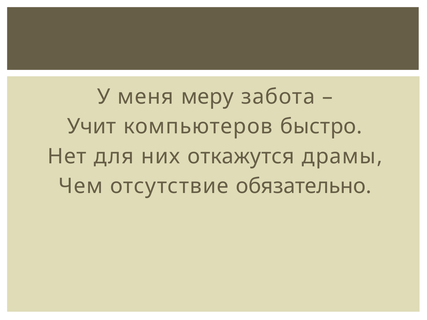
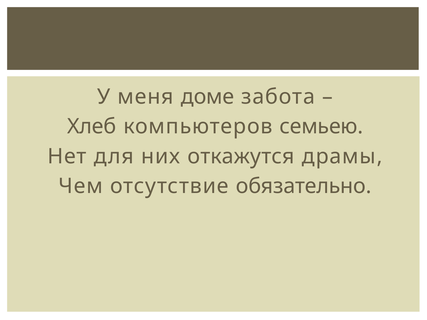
меру: меру -> доме
Учит: Учит -> Хлеб
быстро: быстро -> семьею
